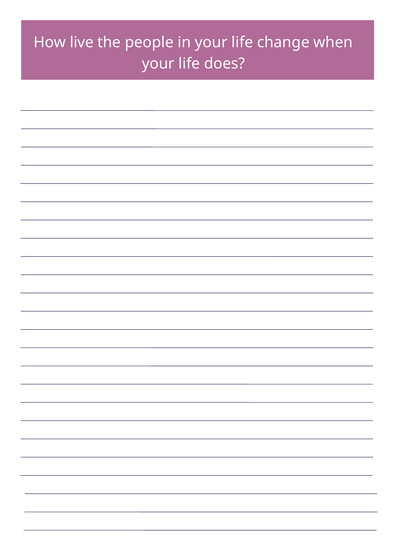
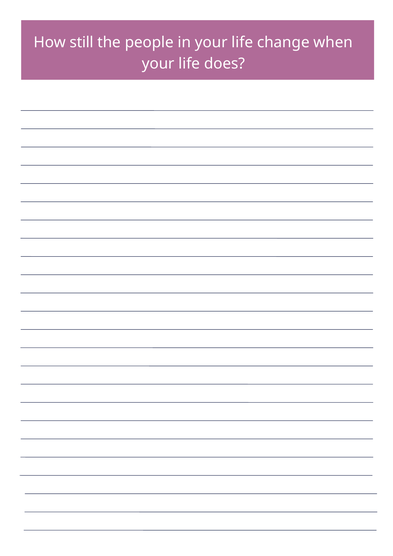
live: live -> still
